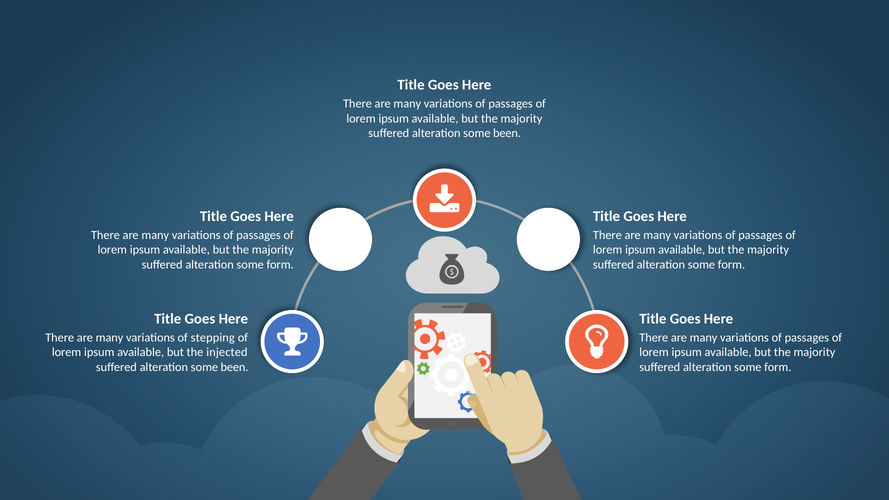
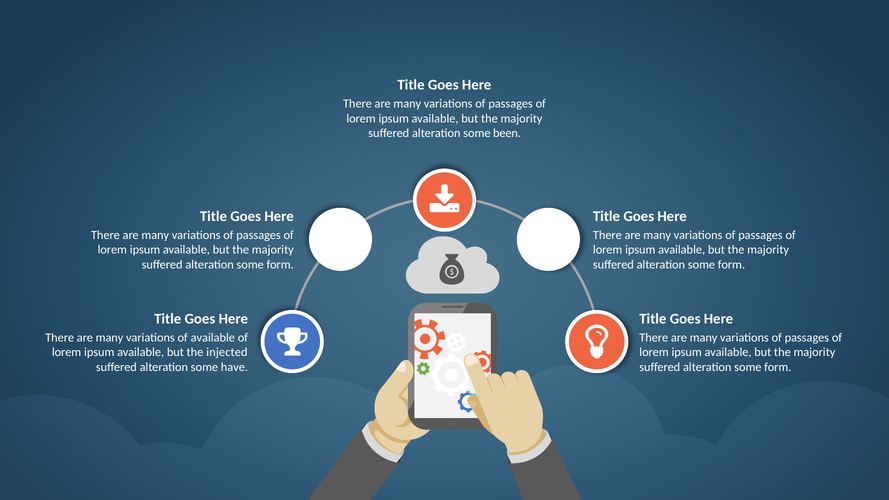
of stepping: stepping -> available
been at (235, 367): been -> have
